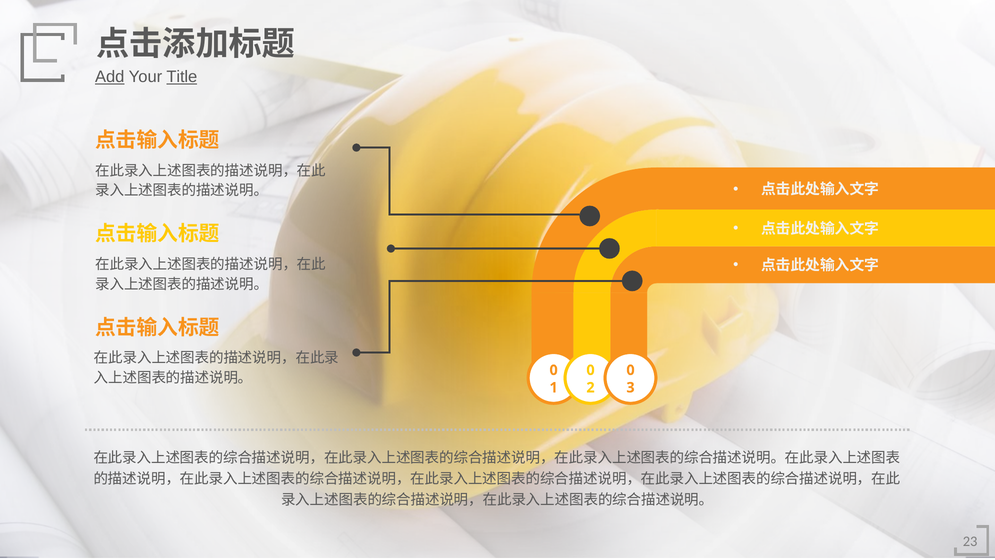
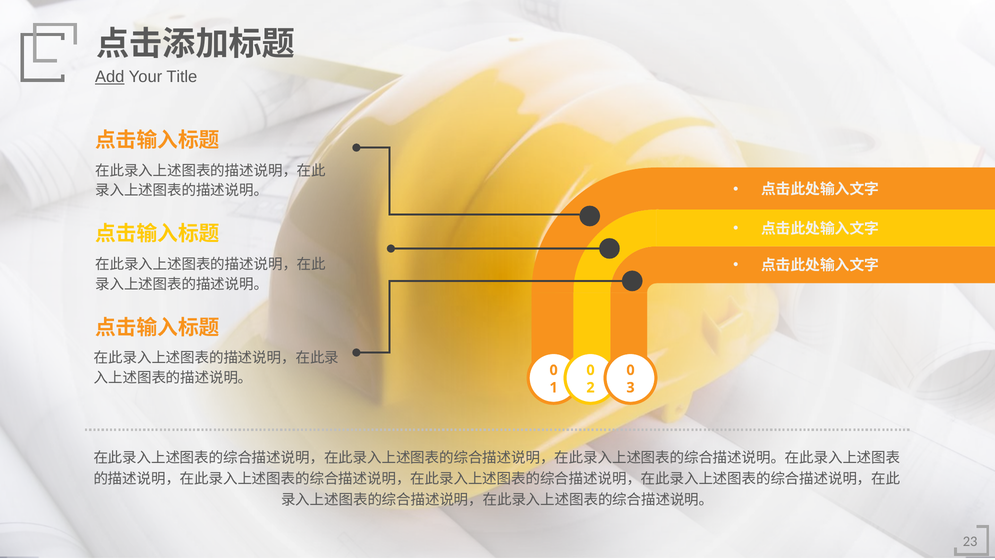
Title underline: present -> none
